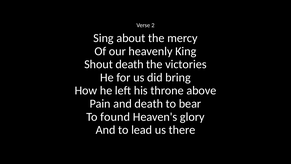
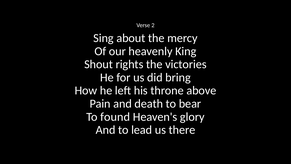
Shout death: death -> rights
